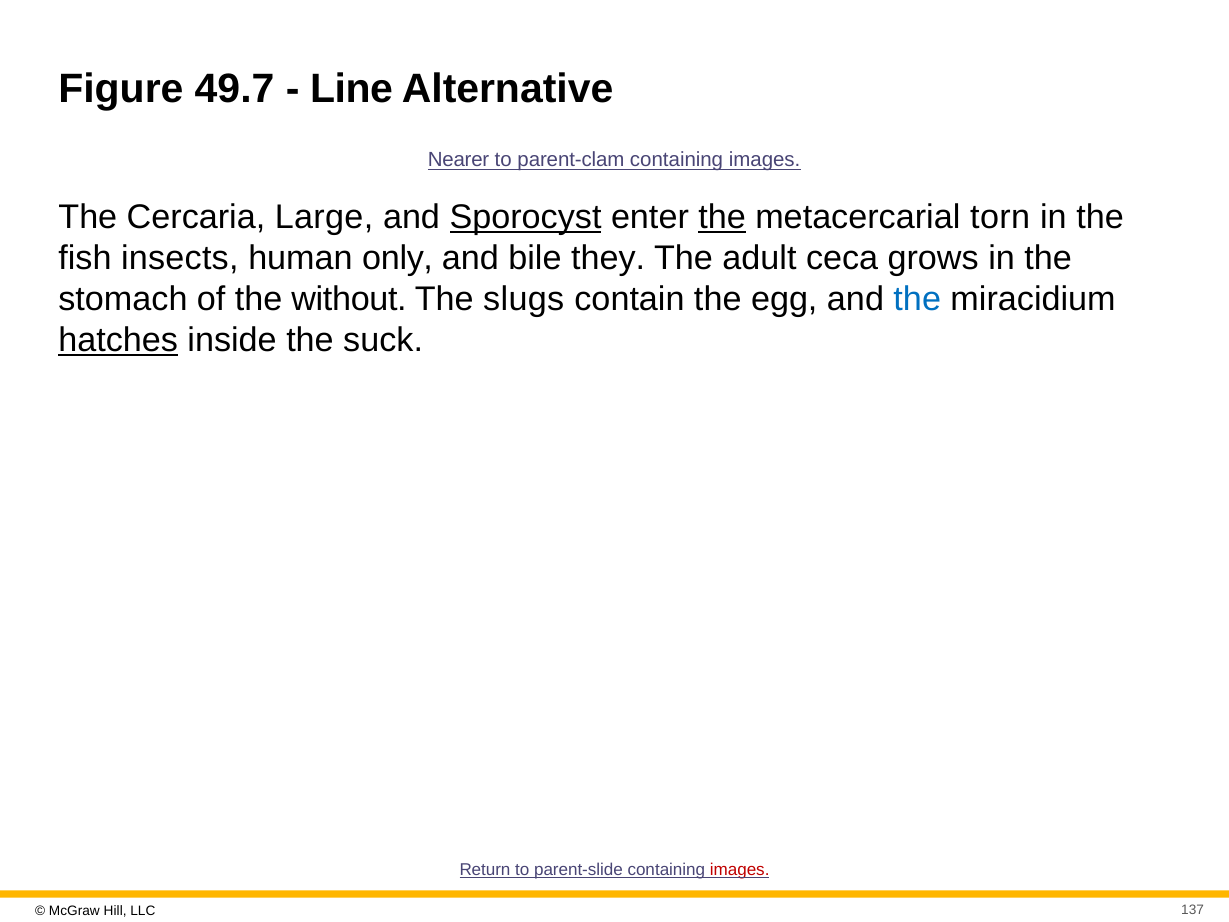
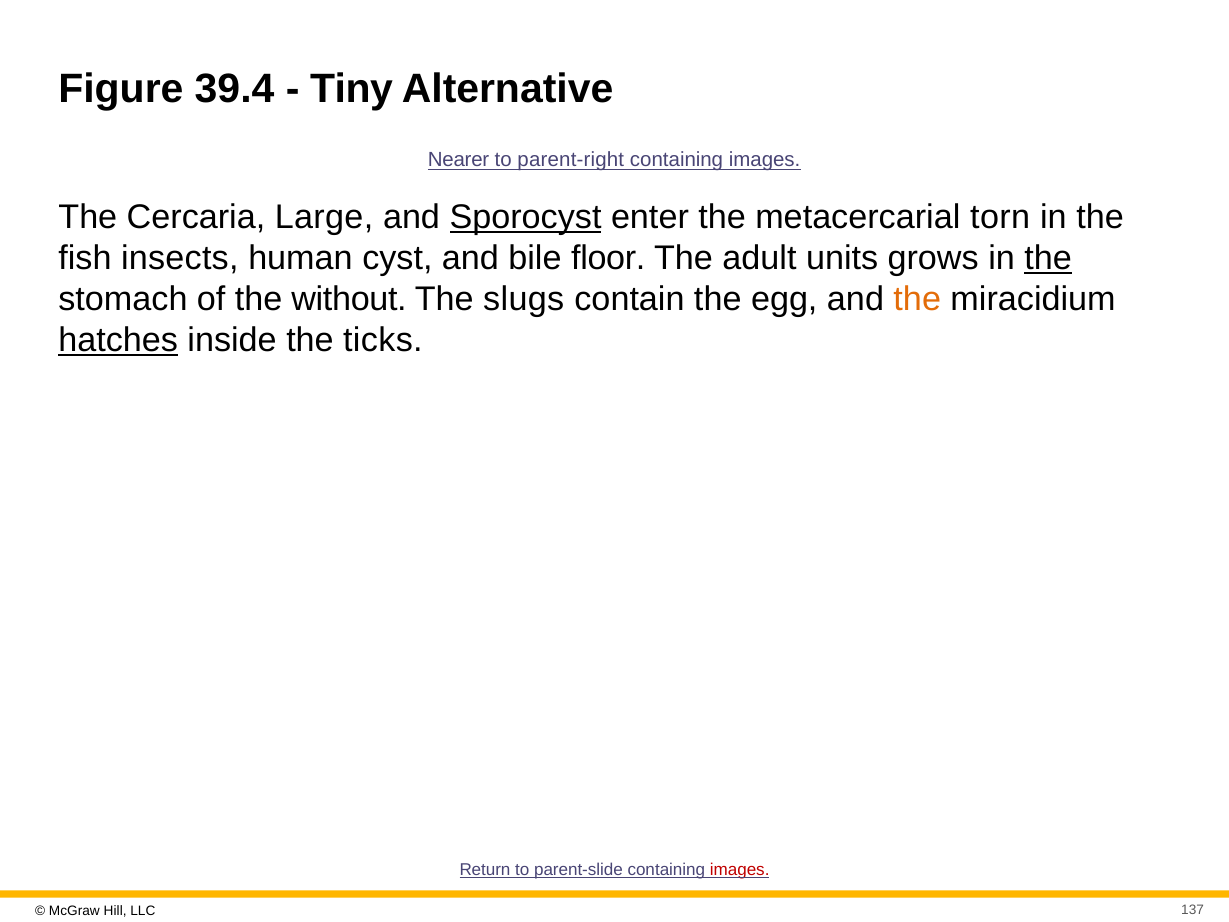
49.7: 49.7 -> 39.4
Line: Line -> Tiny
parent-clam: parent-clam -> parent-right
the at (722, 217) underline: present -> none
only: only -> cyst
they: they -> floor
ceca: ceca -> units
the at (1048, 258) underline: none -> present
the at (917, 299) colour: blue -> orange
suck: suck -> ticks
